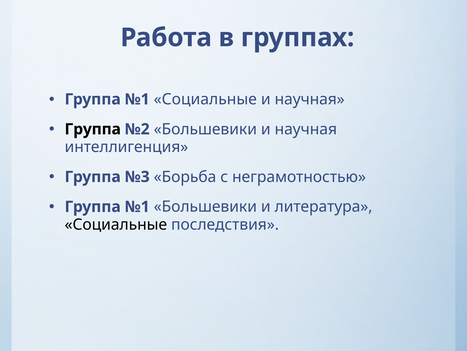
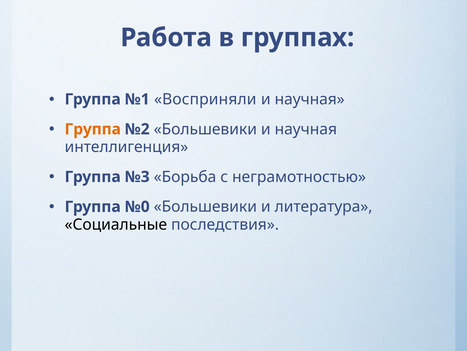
№1 Социальные: Социальные -> Восприняли
Группа at (93, 129) colour: black -> orange
№1 at (137, 206): №1 -> №0
